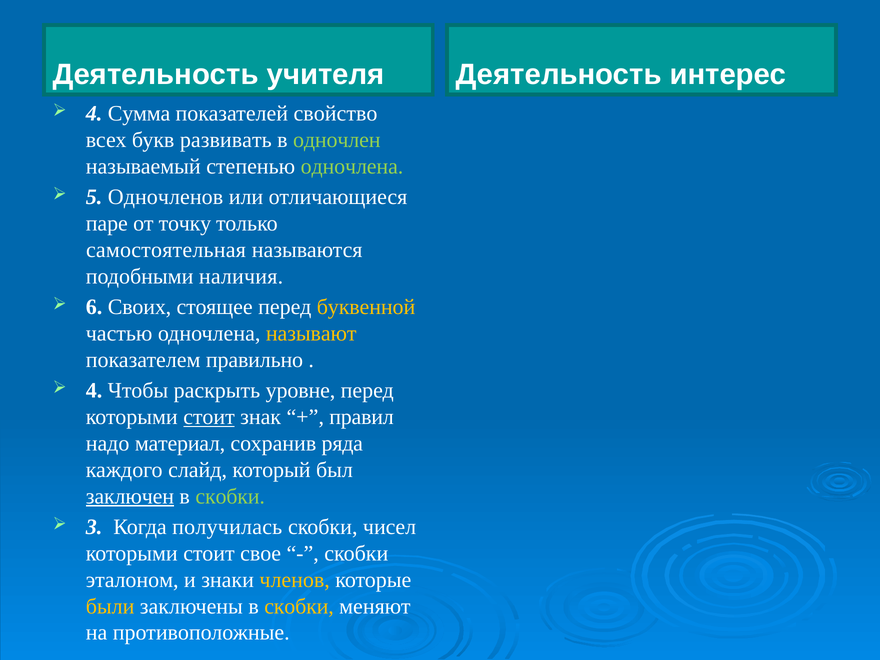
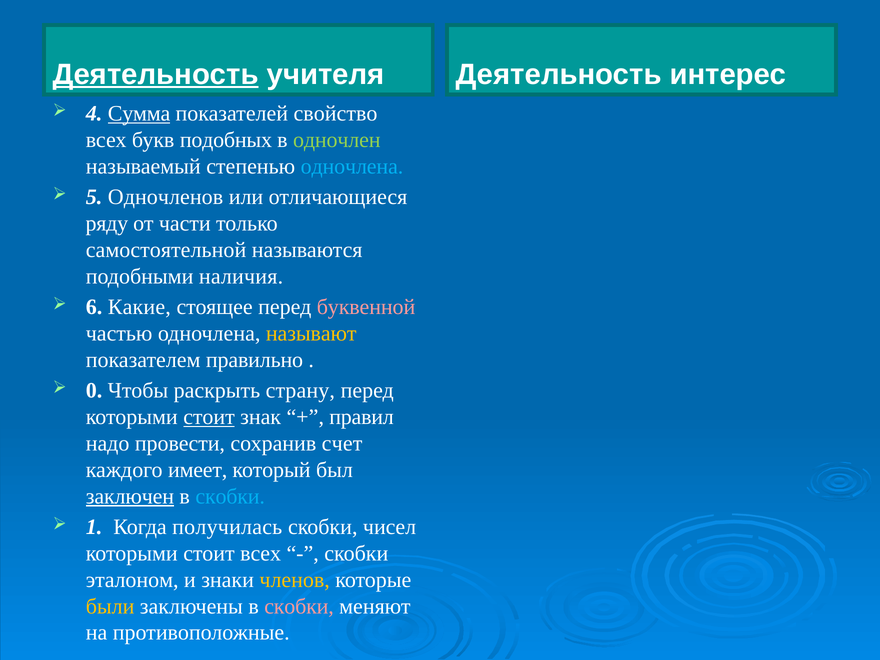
Деятельность at (156, 74) underline: none -> present
Сумма underline: none -> present
развивать: развивать -> подобных
одночлена at (352, 166) colour: light green -> light blue
паре: паре -> ряду
точку: точку -> части
самостоятельная: самостоятельная -> самостоятельной
Своих: Своих -> Какие
буквенной colour: yellow -> pink
4 at (94, 391): 4 -> 0
уровне: уровне -> страну
материал: материал -> провести
ряда: ряда -> счет
слайд: слайд -> имеет
скобки at (230, 496) colour: light green -> light blue
3: 3 -> 1
стоит свое: свое -> всех
скобки at (299, 606) colour: yellow -> pink
